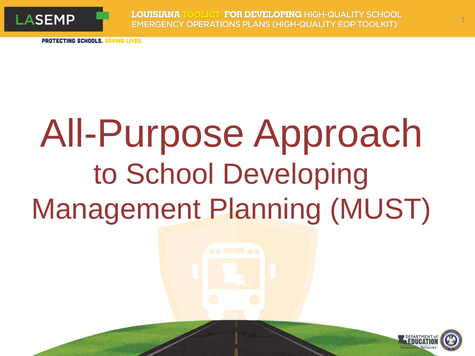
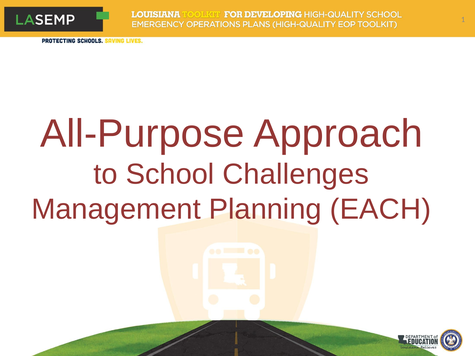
Developing: Developing -> Challenges
MUST: MUST -> EACH
